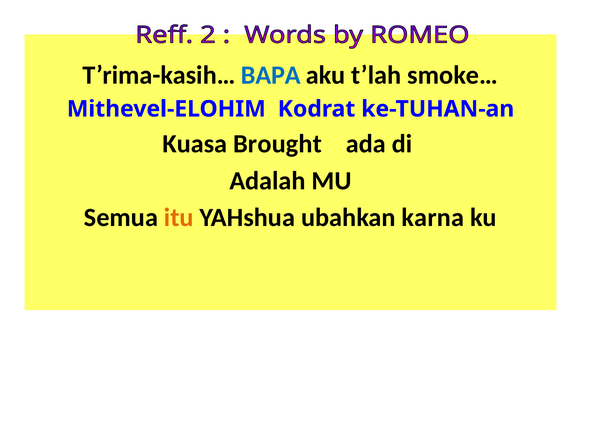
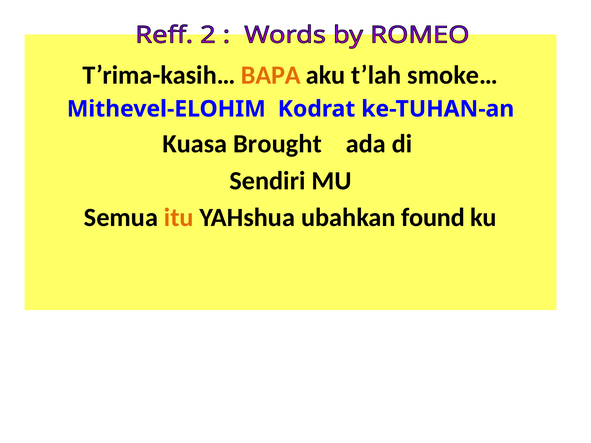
BAPA colour: blue -> orange
Adalah: Adalah -> Sendiri
karna: karna -> found
